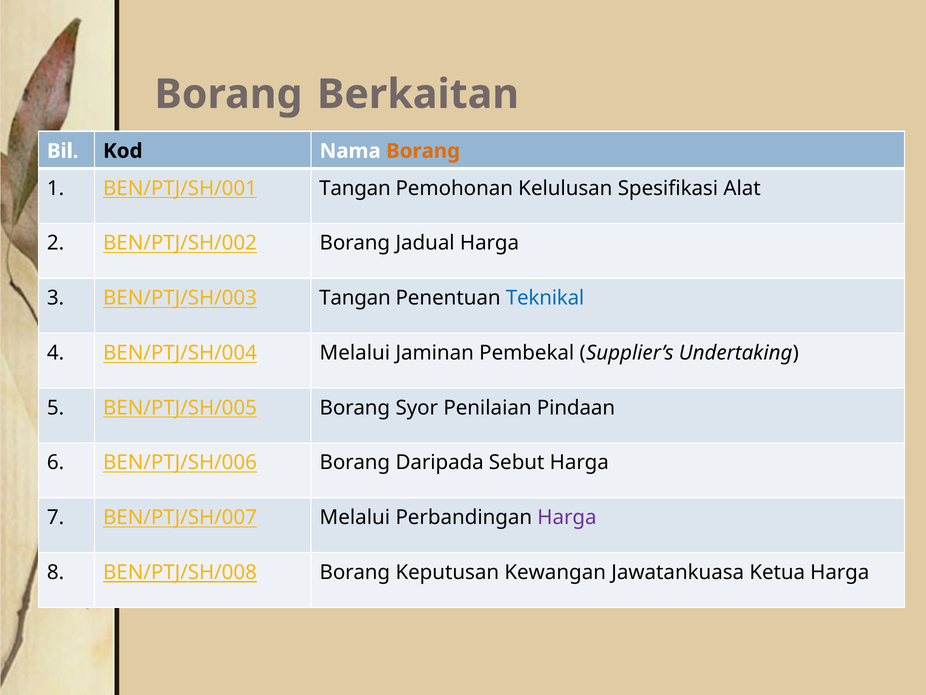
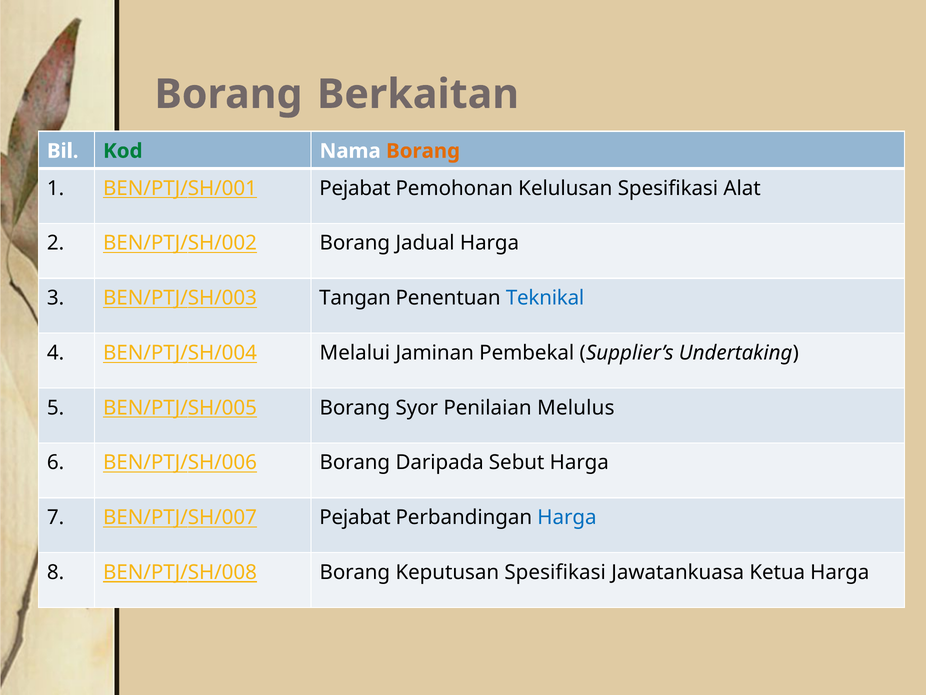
Kod colour: black -> green
BEN/PTJ/SH/001 Tangan: Tangan -> Pejabat
Pindaan: Pindaan -> Melulus
BEN/PTJ/SH/007 Melalui: Melalui -> Pejabat
Harga at (567, 517) colour: purple -> blue
Keputusan Kewangan: Kewangan -> Spesifikasi
